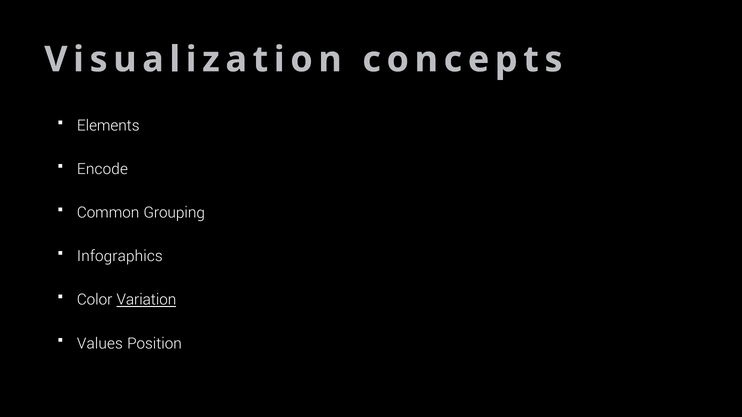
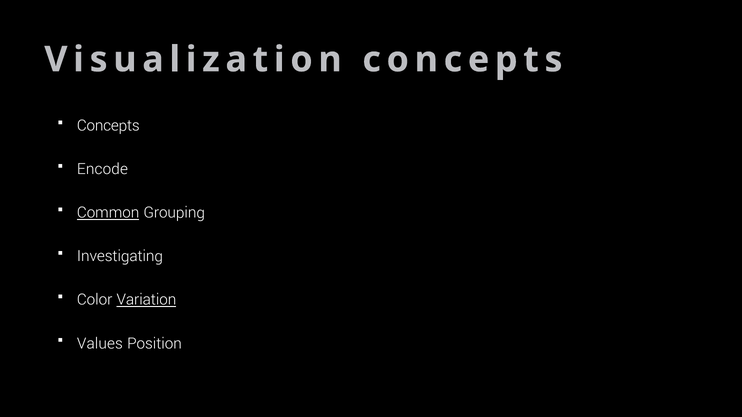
Elements at (108, 125): Elements -> Concepts
Common underline: none -> present
Infographics: Infographics -> Investigating
